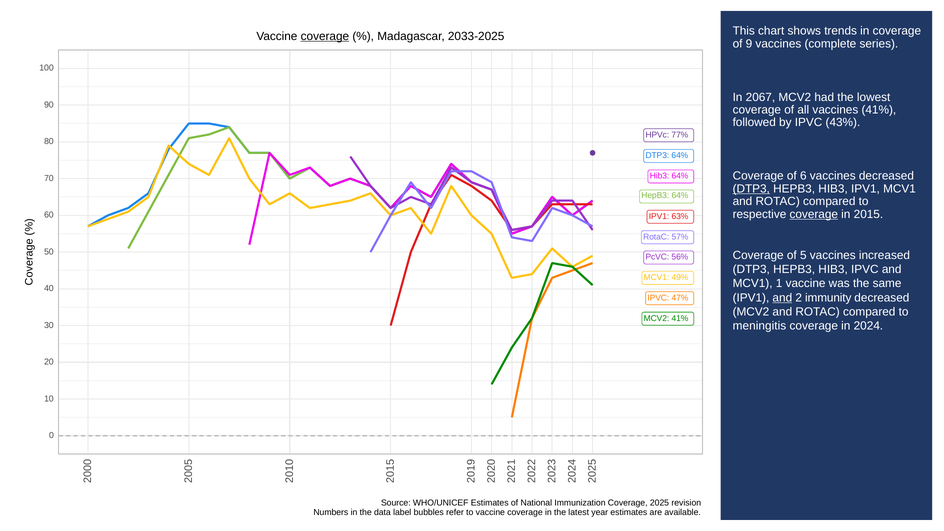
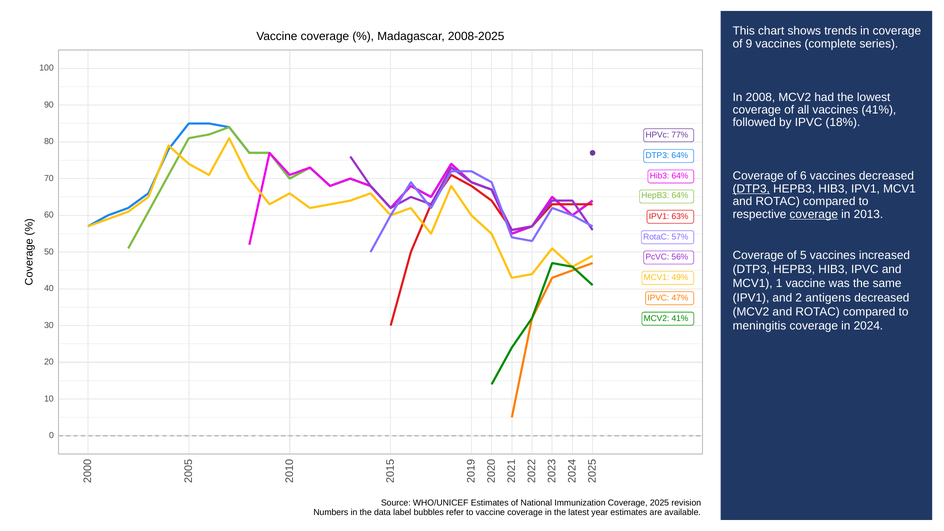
coverage at (325, 36) underline: present -> none
2033-2025: 2033-2025 -> 2008-2025
2067: 2067 -> 2008
43%: 43% -> 18%
2015: 2015 -> 2013
and at (782, 298) underline: present -> none
immunity: immunity -> antigens
